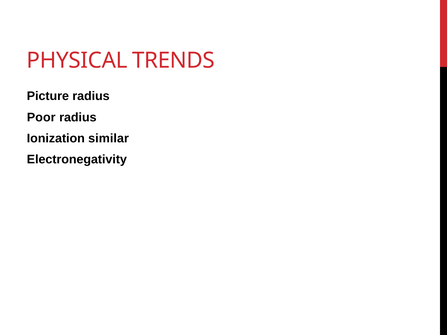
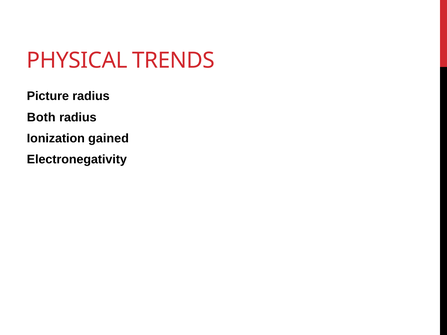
Poor: Poor -> Both
similar: similar -> gained
